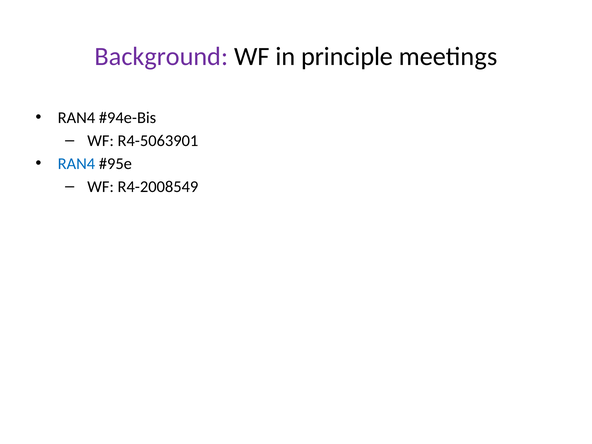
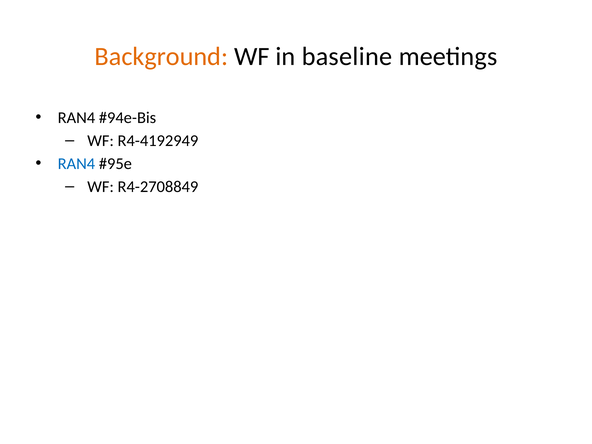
Background colour: purple -> orange
principle: principle -> baseline
R4-5063901: R4-5063901 -> R4-4192949
R4-2008549: R4-2008549 -> R4-2708849
